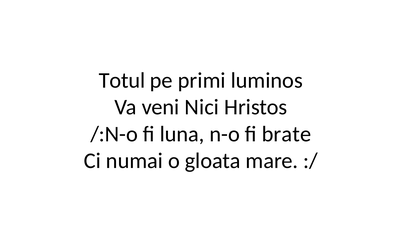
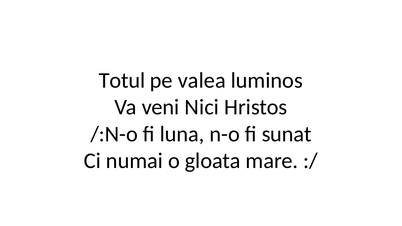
primi: primi -> valea
brate: brate -> sunat
